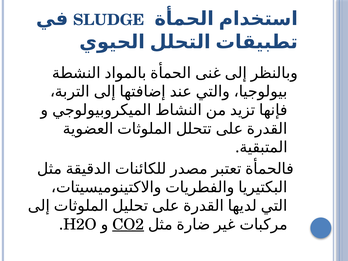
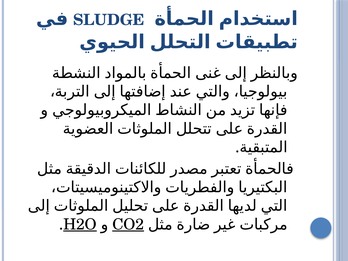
H2O underline: none -> present
